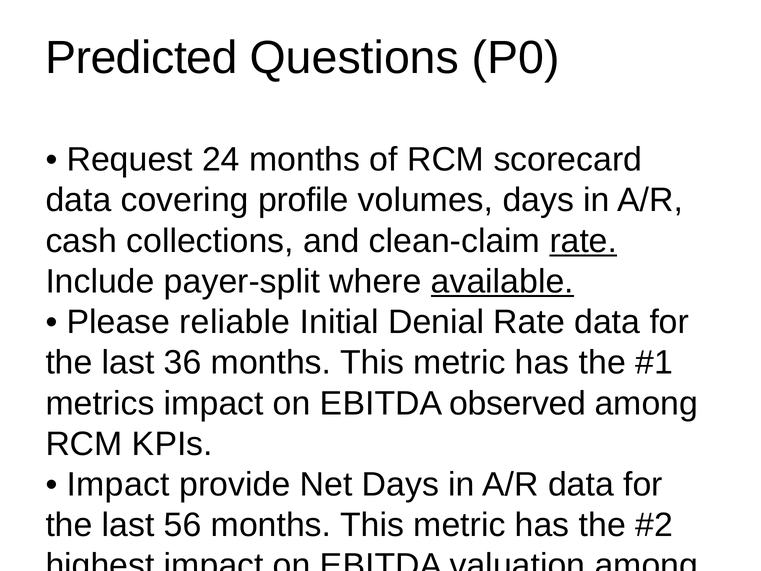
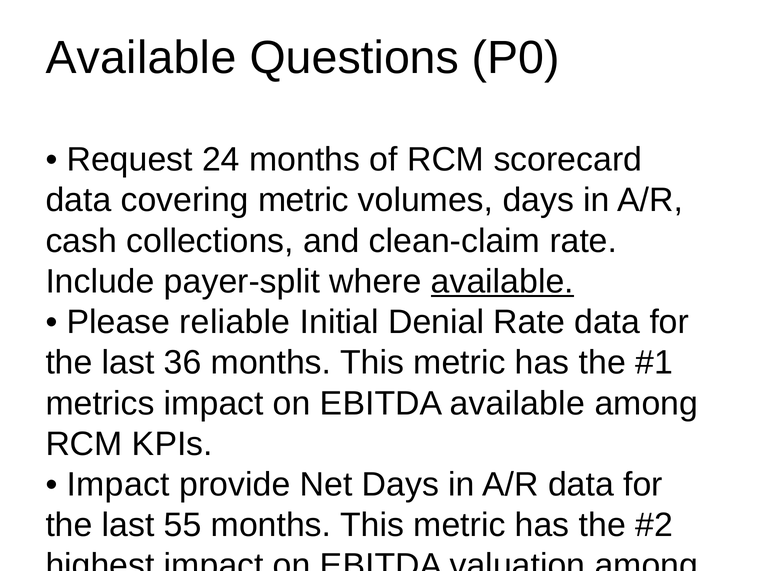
Predicted at (141, 58): Predicted -> Available
covering profile: profile -> metric
rate at (583, 241) underline: present -> none
EBITDA observed: observed -> available
56: 56 -> 55
